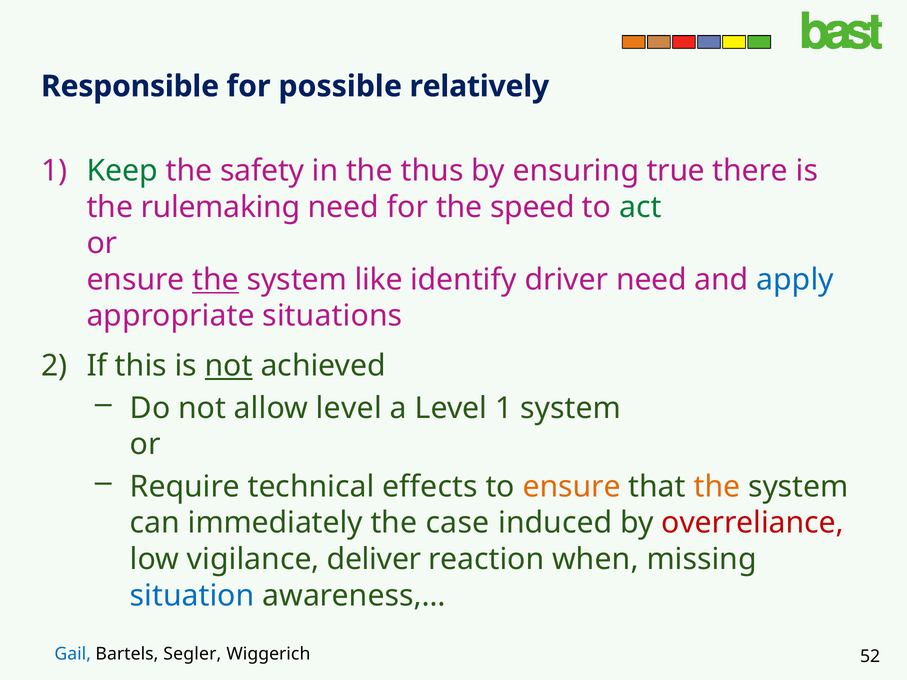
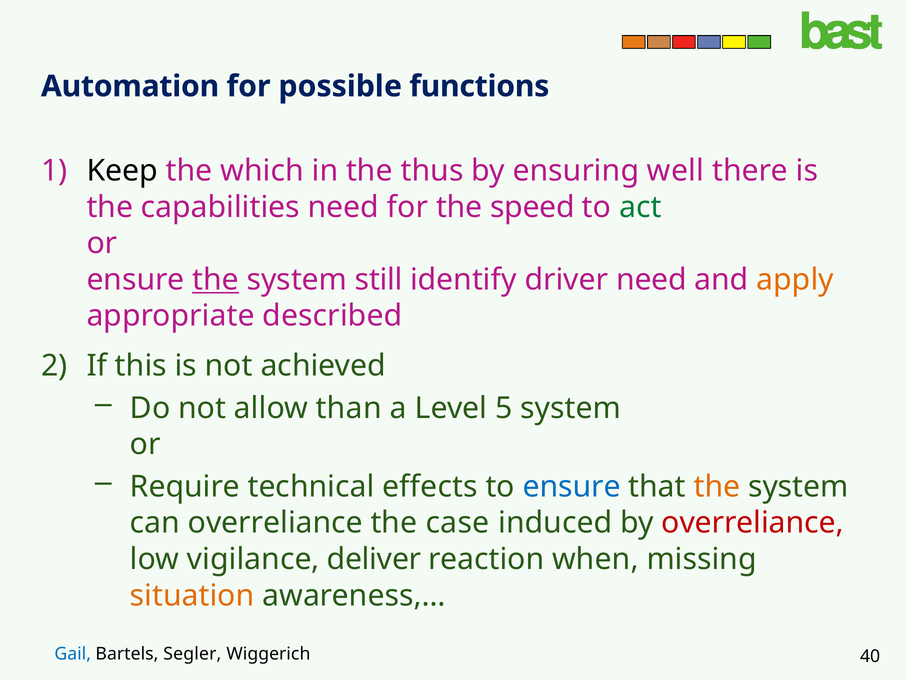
Responsible: Responsible -> Automation
relatively: relatively -> functions
Keep colour: green -> black
safety: safety -> which
true: true -> well
rulemaking: rulemaking -> capabilities
like: like -> still
apply colour: blue -> orange
situations: situations -> described
not at (229, 366) underline: present -> none
allow level: level -> than
Level 1: 1 -> 5
ensure at (572, 487) colour: orange -> blue
can immediately: immediately -> overreliance
situation colour: blue -> orange
52: 52 -> 40
